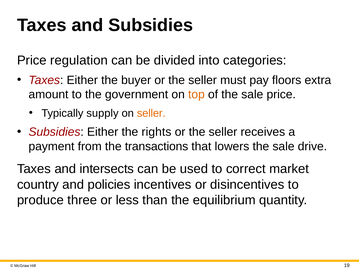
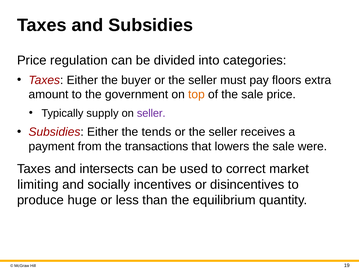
seller at (151, 113) colour: orange -> purple
rights: rights -> tends
drive: drive -> were
country: country -> limiting
policies: policies -> socially
three: three -> huge
